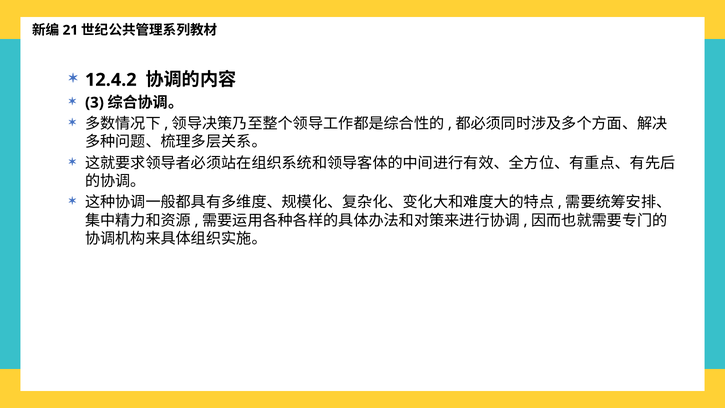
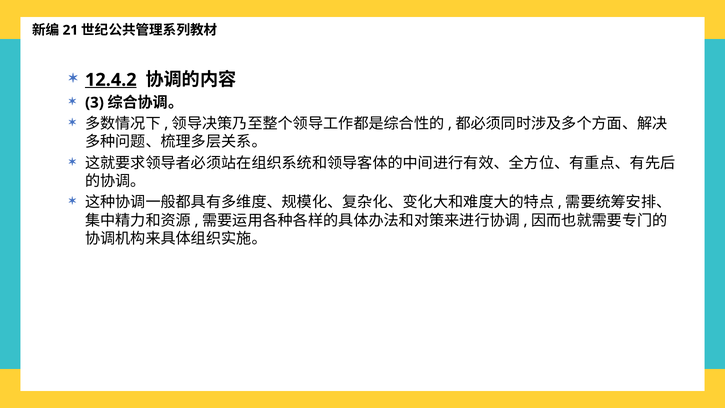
12.4.2 underline: none -> present
